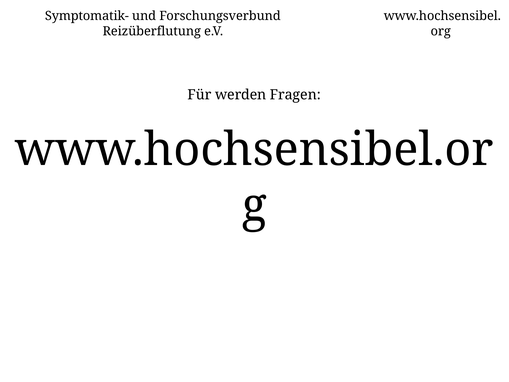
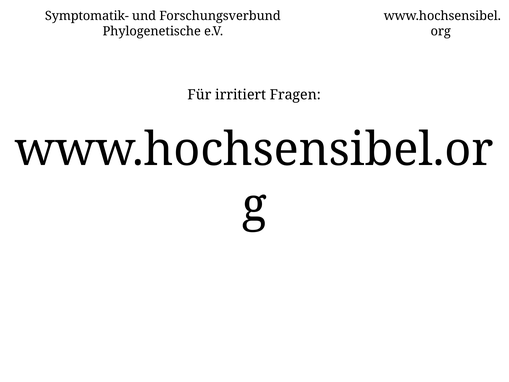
Reizüberflutung: Reizüberflutung -> Phylogenetische
werden: werden -> irritiert
